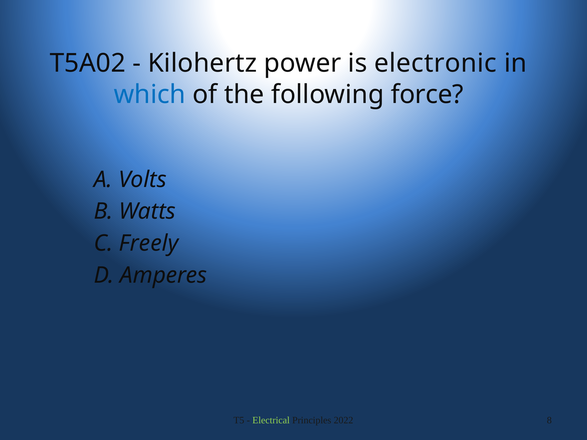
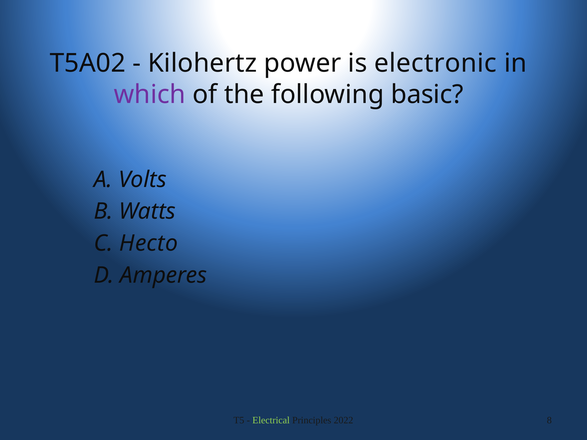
which colour: blue -> purple
force: force -> basic
Freely: Freely -> Hecto
